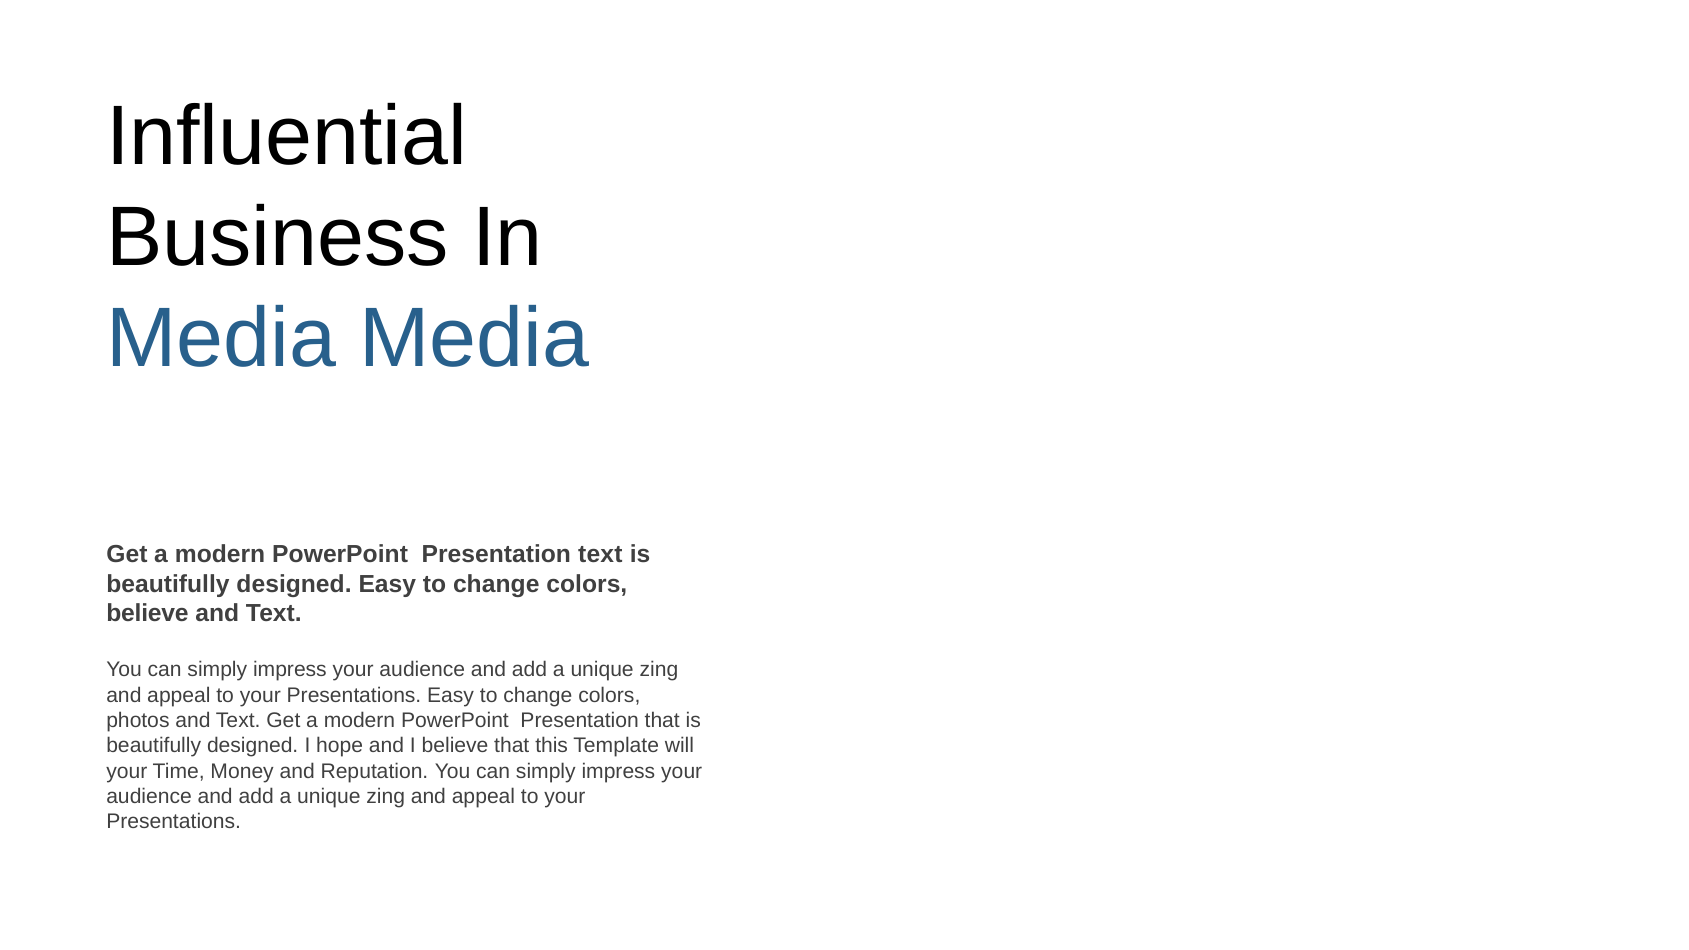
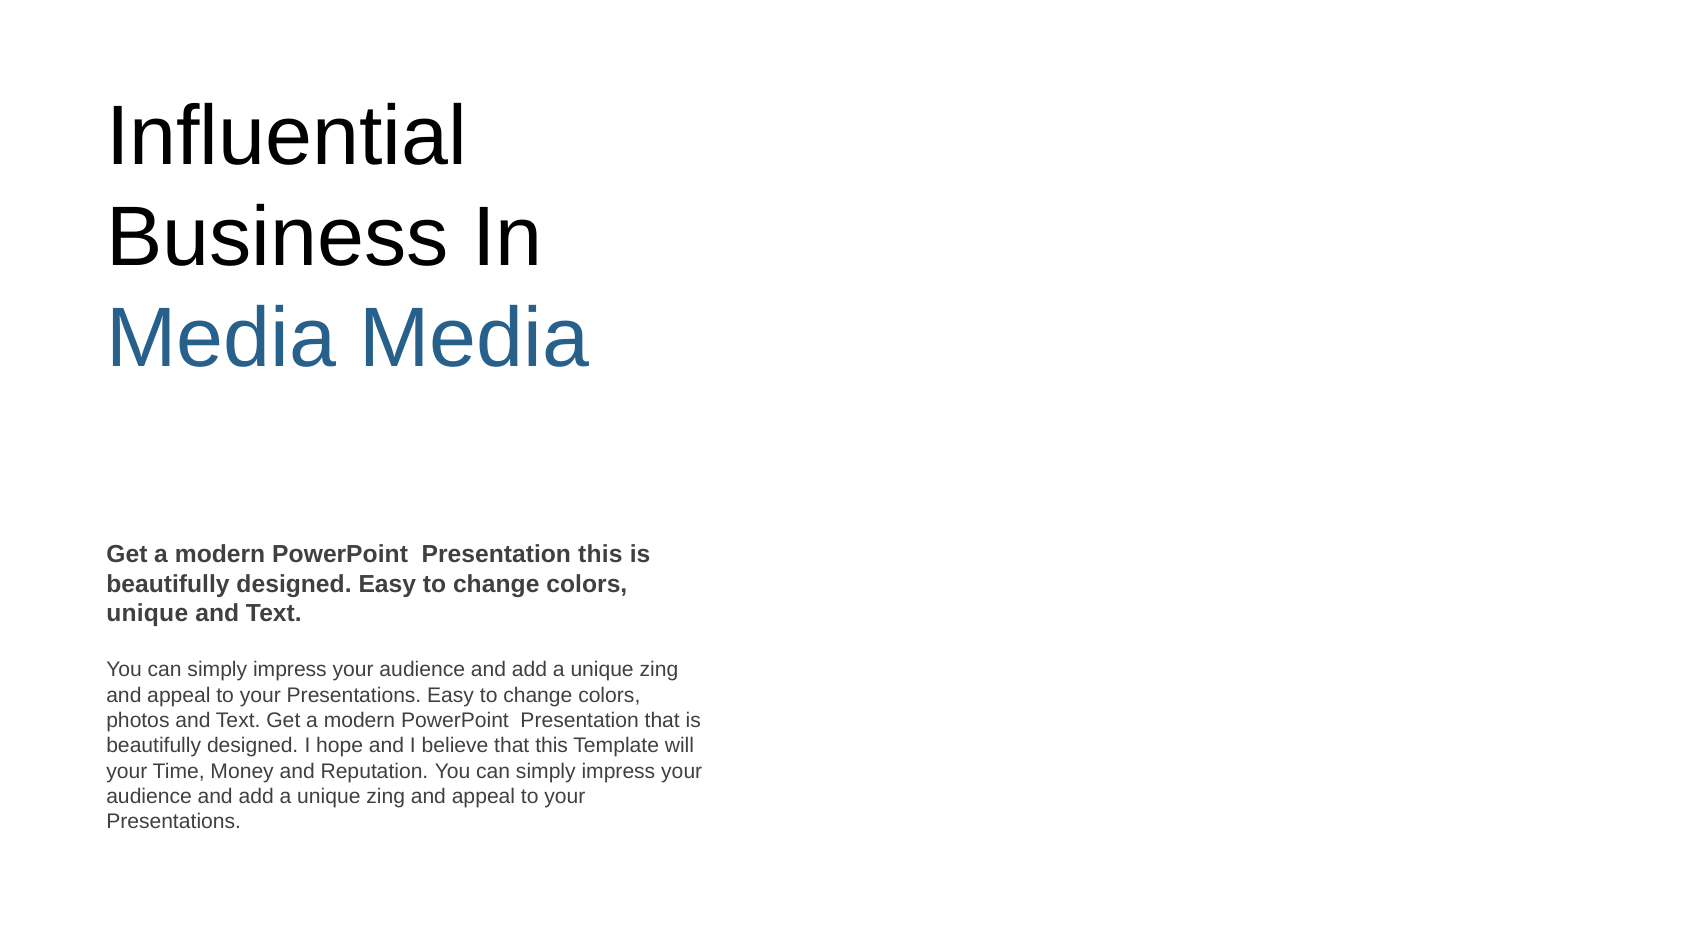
Presentation text: text -> this
believe at (148, 614): believe -> unique
